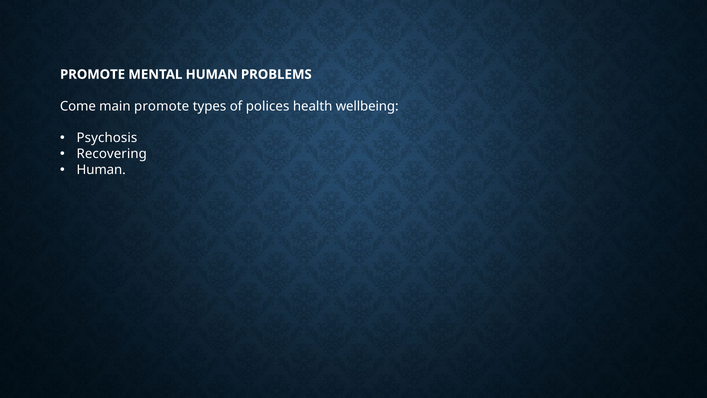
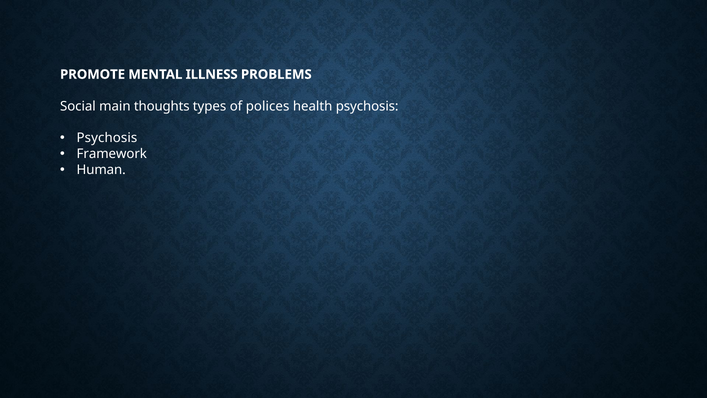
MENTAL HUMAN: HUMAN -> ILLNESS
Come: Come -> Social
main promote: promote -> thoughts
health wellbeing: wellbeing -> psychosis
Recovering: Recovering -> Framework
